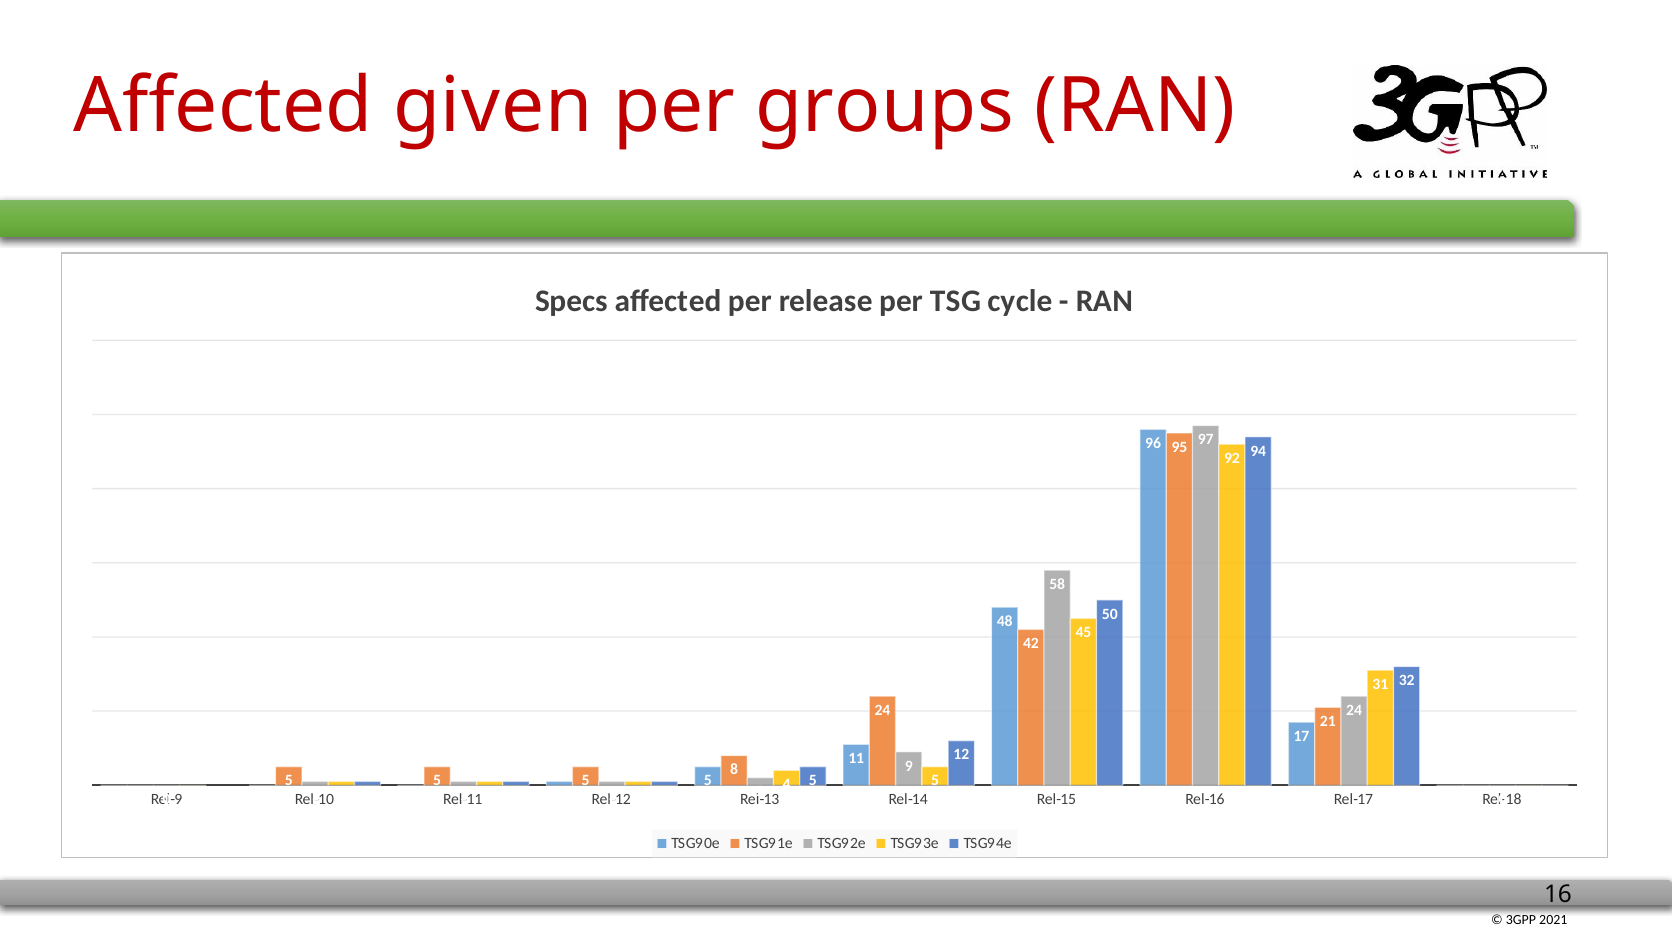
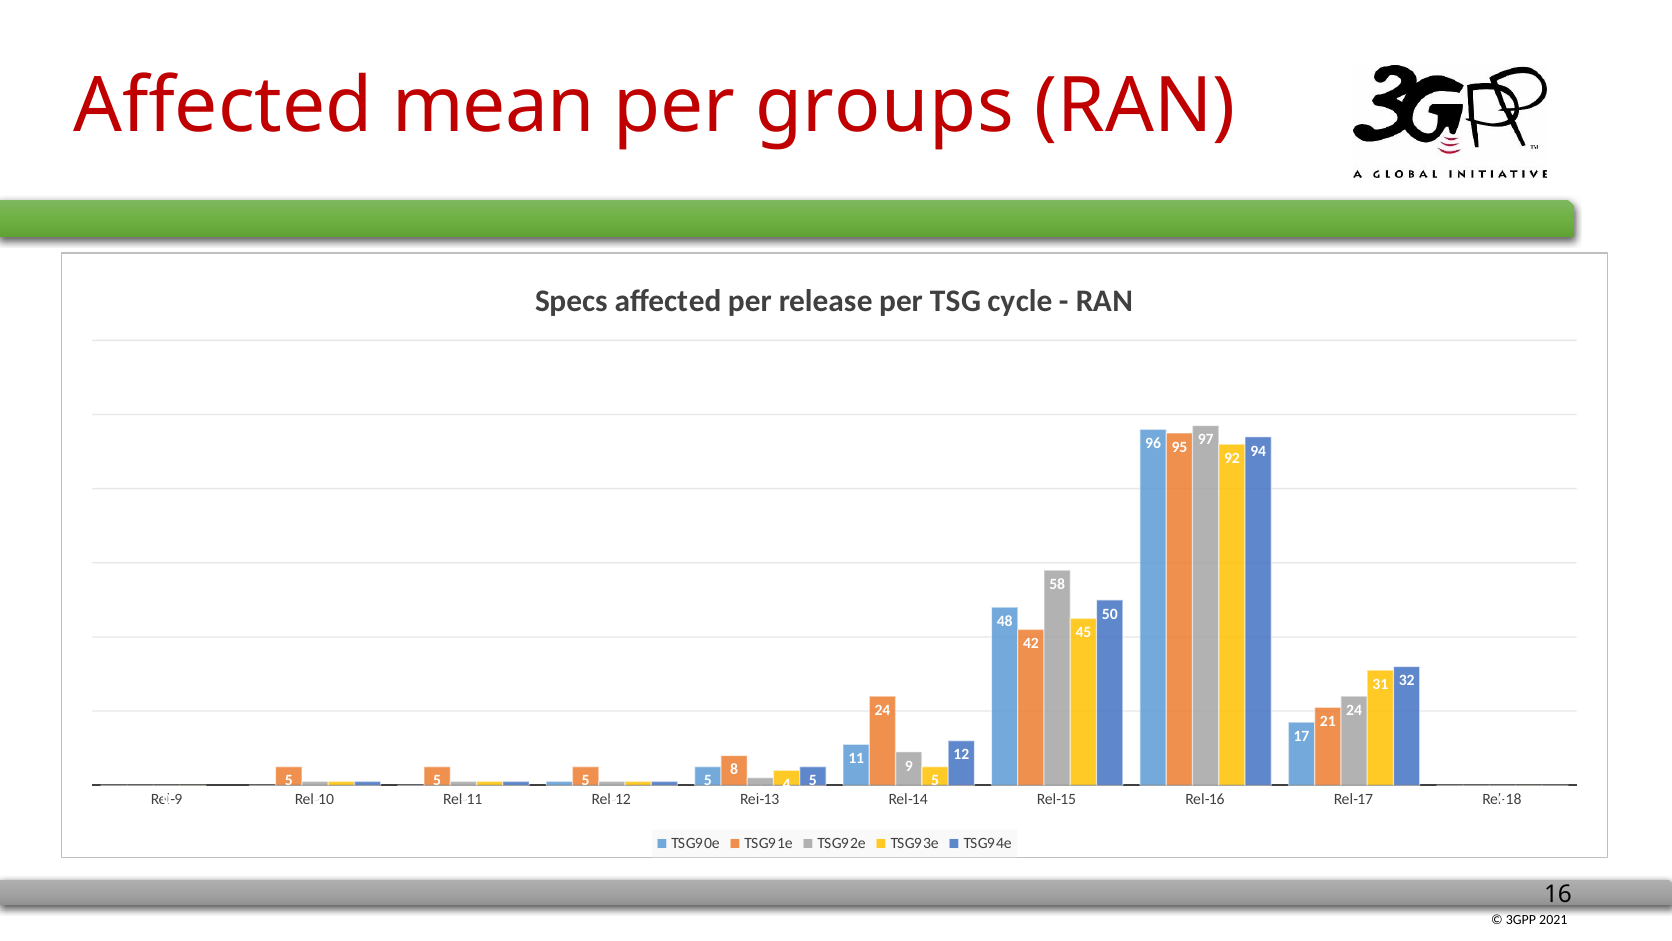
given: given -> mean
